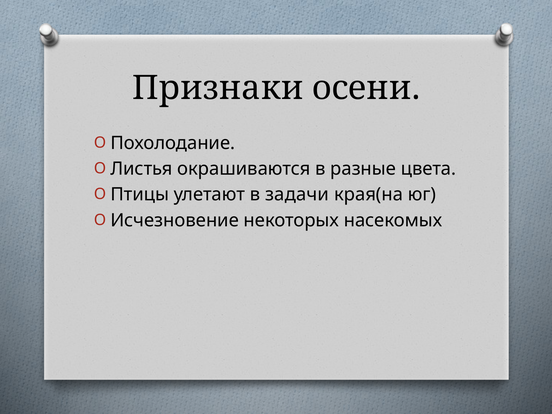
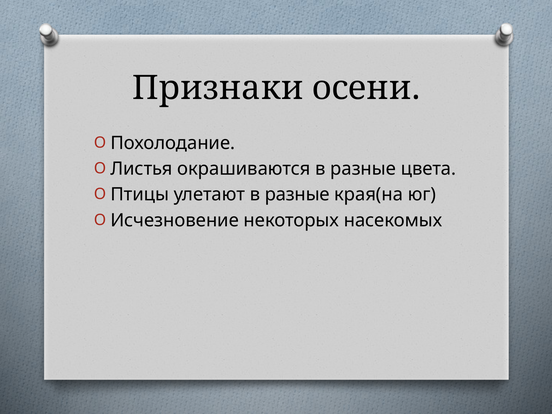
улетают в задачи: задачи -> разные
